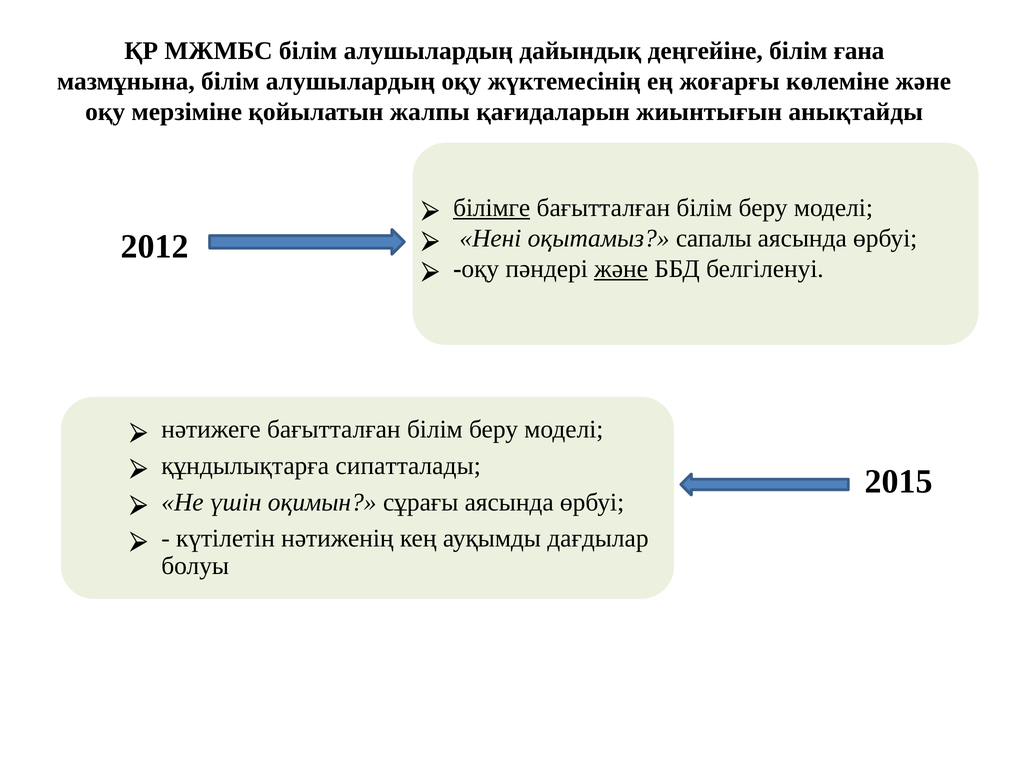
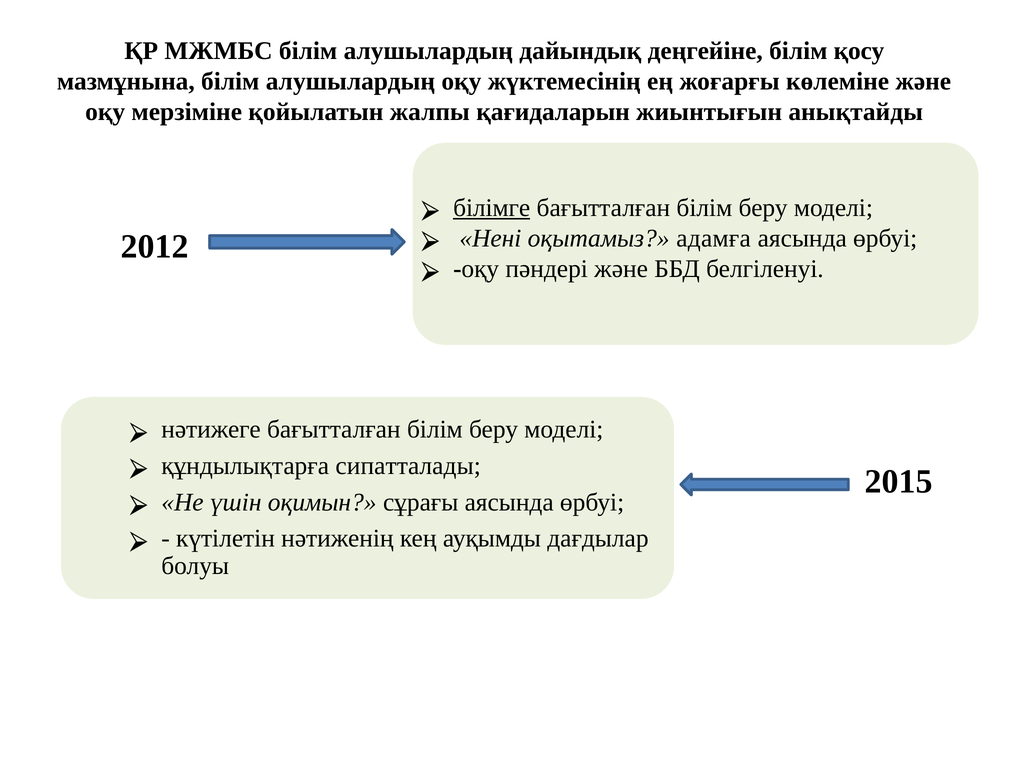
ғана: ғана -> қосу
сапалы: сапалы -> адамға
және at (621, 269) underline: present -> none
